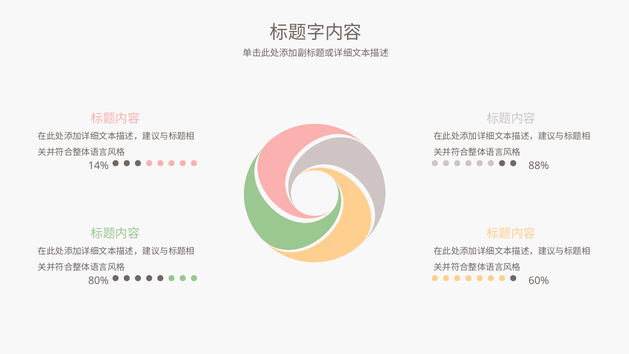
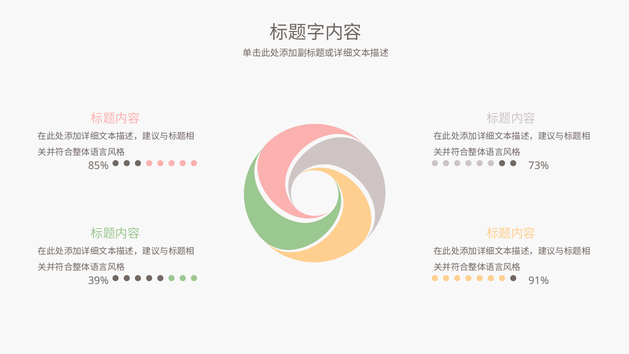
14%: 14% -> 85%
88%: 88% -> 73%
80%: 80% -> 39%
60%: 60% -> 91%
